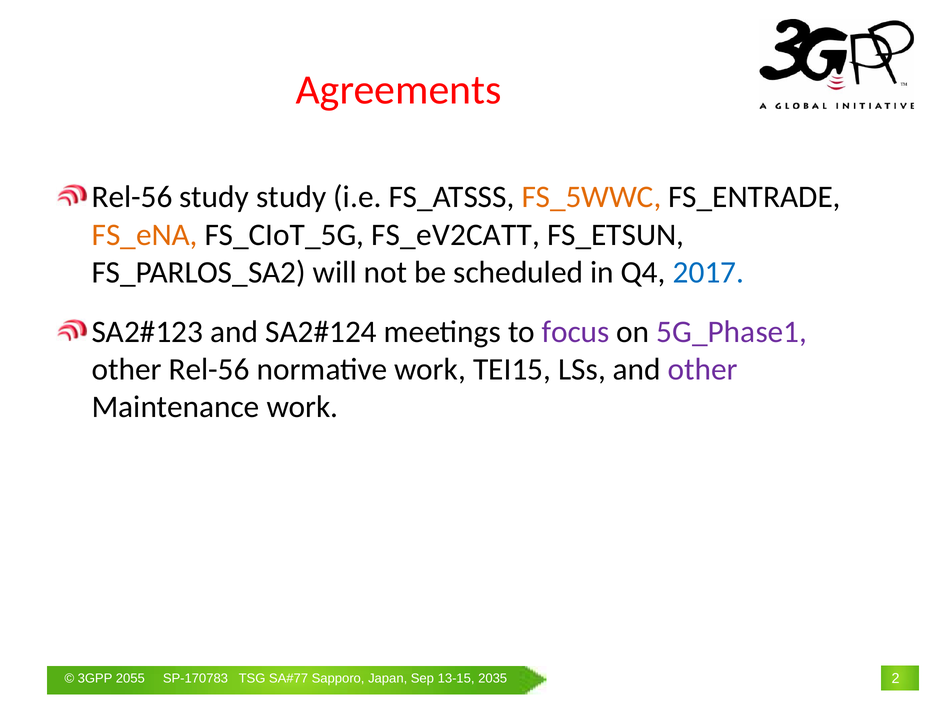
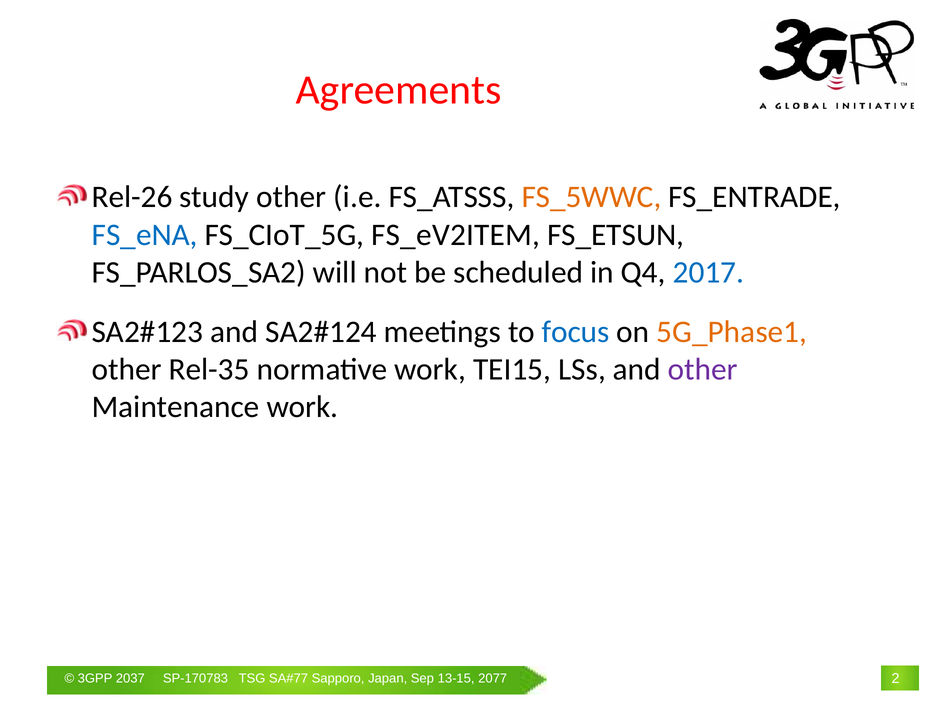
Rel-56 at (132, 197): Rel-56 -> Rel-26
study study: study -> other
FS_eNA colour: orange -> blue
FS_eV2CATT: FS_eV2CATT -> FS_eV2ITEM
focus colour: purple -> blue
5G_Phase1 colour: purple -> orange
other Rel-56: Rel-56 -> Rel-35
2055: 2055 -> 2037
2035: 2035 -> 2077
